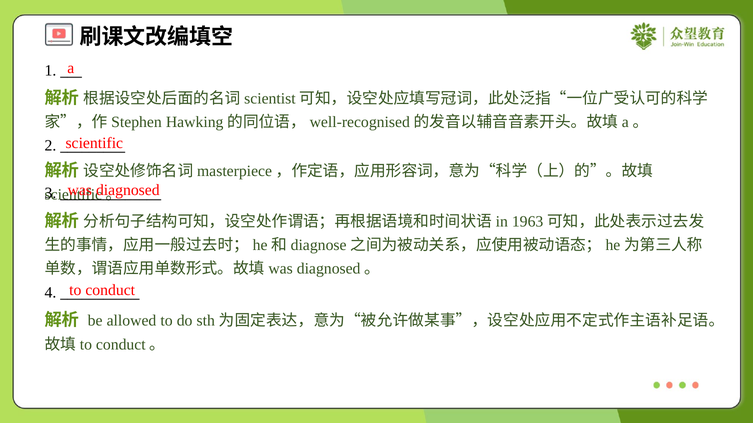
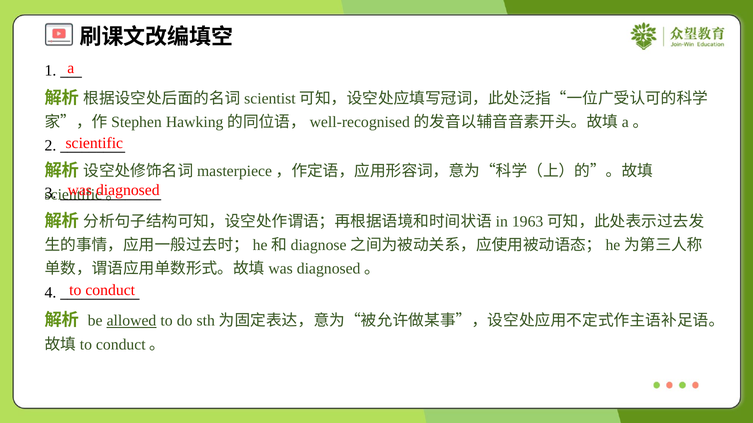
allowed underline: none -> present
